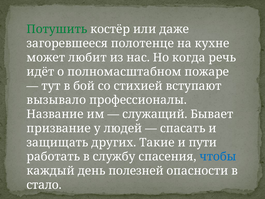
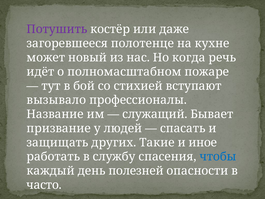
Потушить colour: green -> purple
любит: любит -> новый
пути: пути -> иное
стало: стало -> часто
